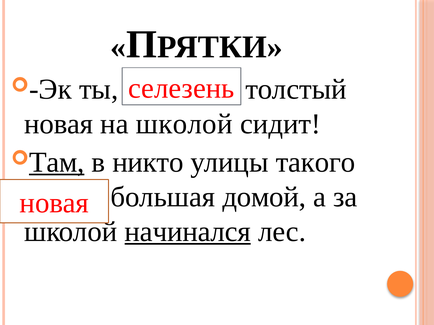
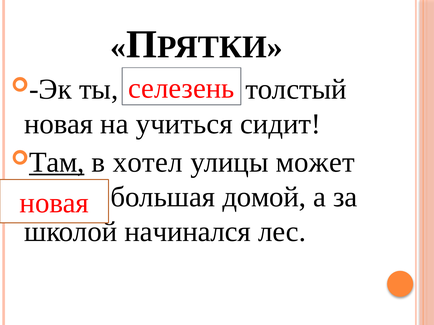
на школой: школой -> учиться
никто: никто -> хотел
такого: такого -> может
начинался underline: present -> none
